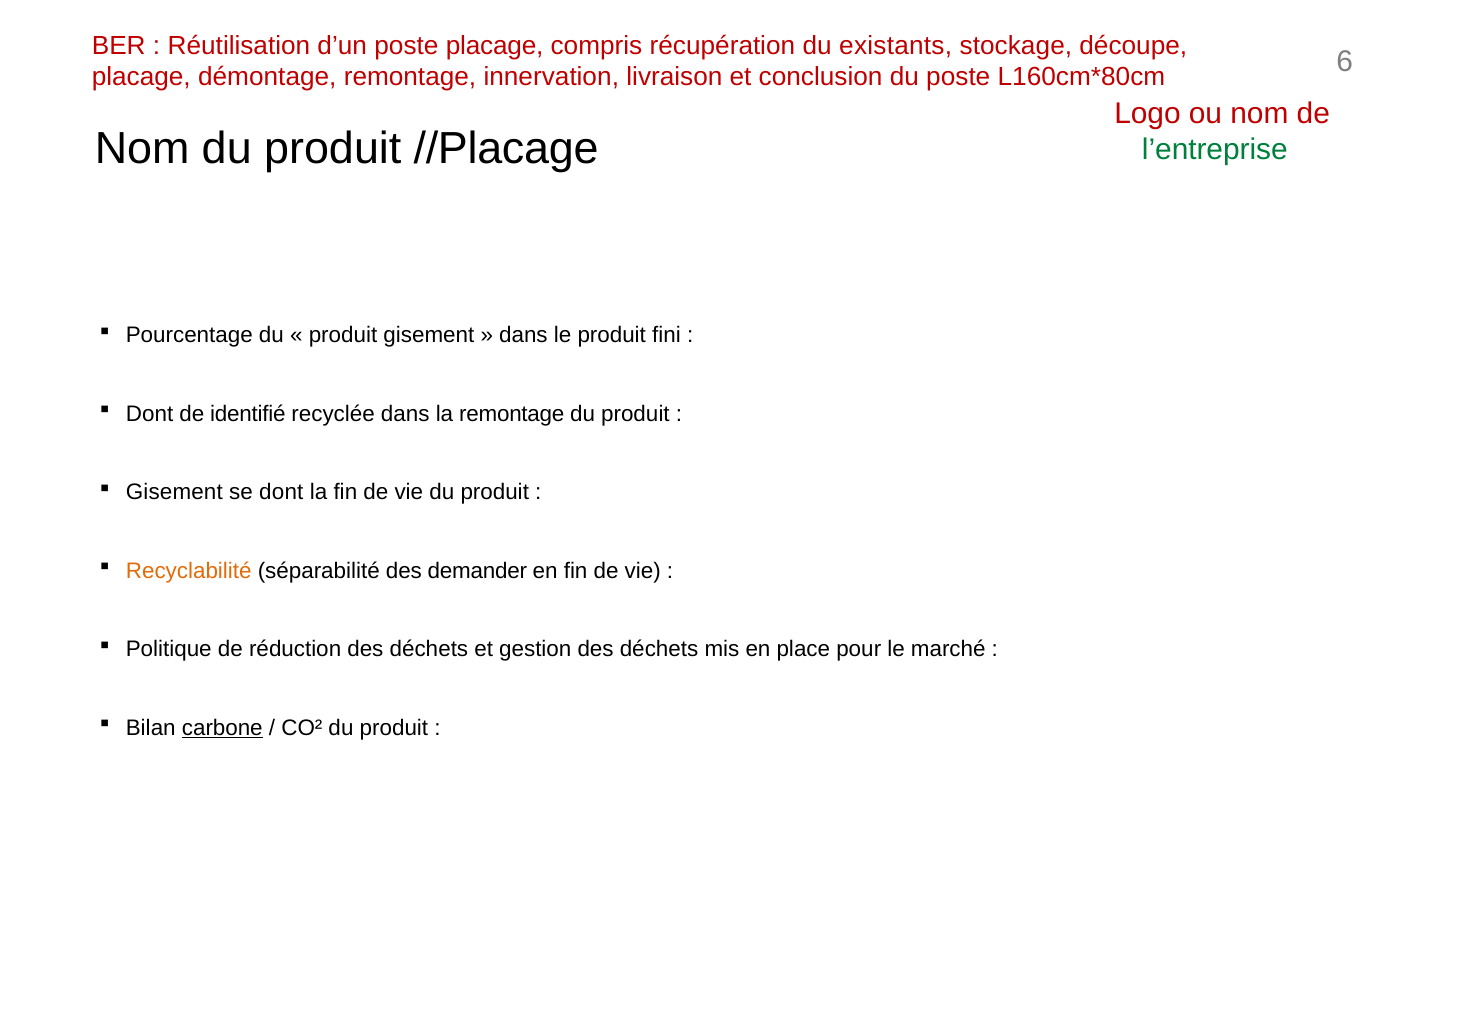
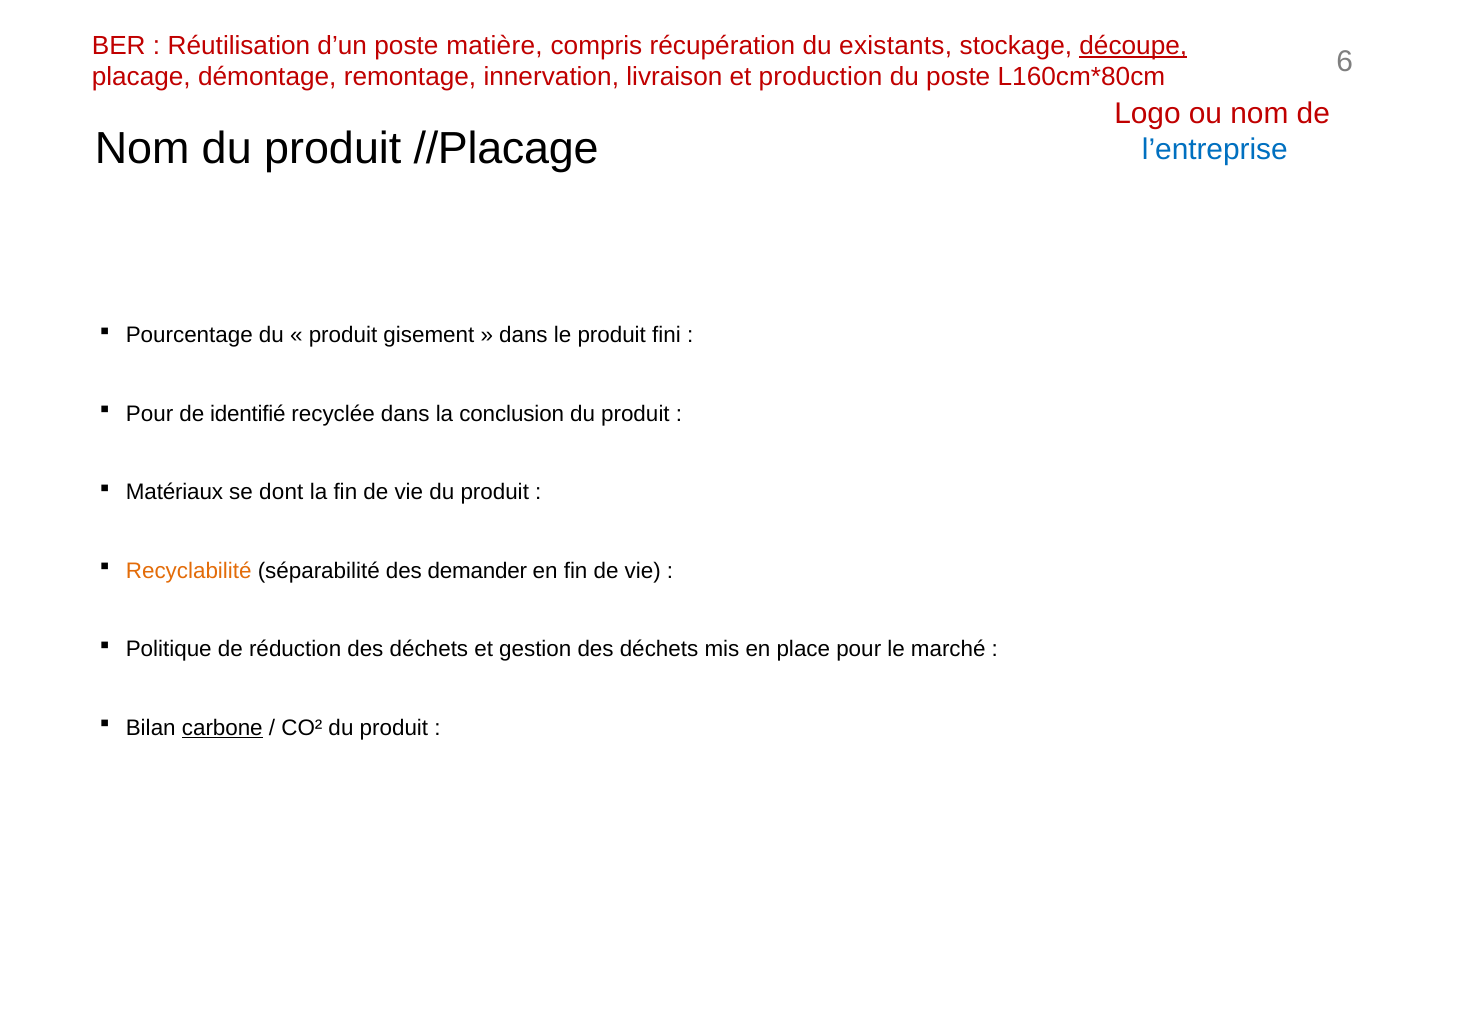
poste placage: placage -> matière
découpe underline: none -> present
conclusion: conclusion -> production
l’entreprise colour: green -> blue
Dont at (150, 414): Dont -> Pour
la remontage: remontage -> conclusion
Gisement at (174, 492): Gisement -> Matériaux
